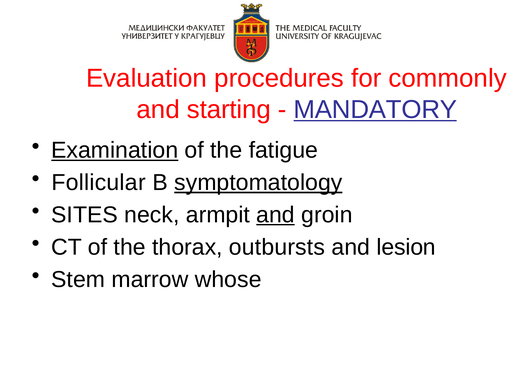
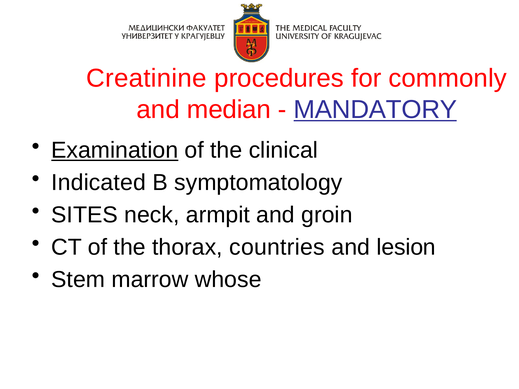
Evaluation: Evaluation -> Creatinine
starting: starting -> median
fatigue: fatigue -> clinical
Follicular: Follicular -> Indicated
symptomatology underline: present -> none
and at (276, 215) underline: present -> none
outbursts: outbursts -> countries
